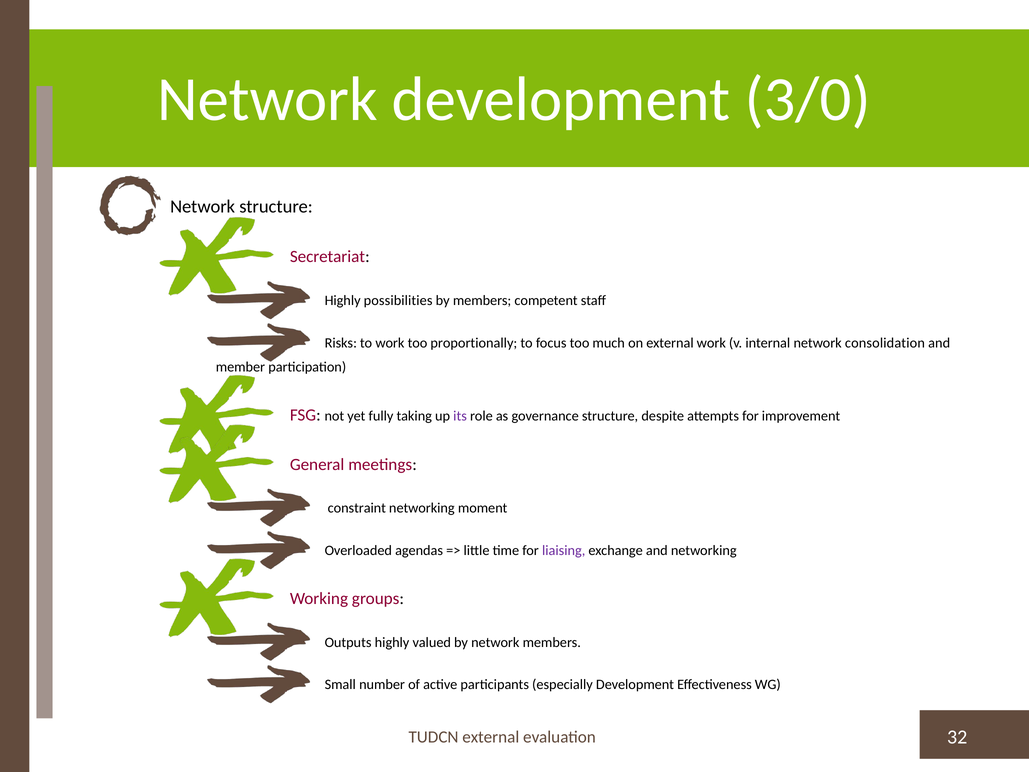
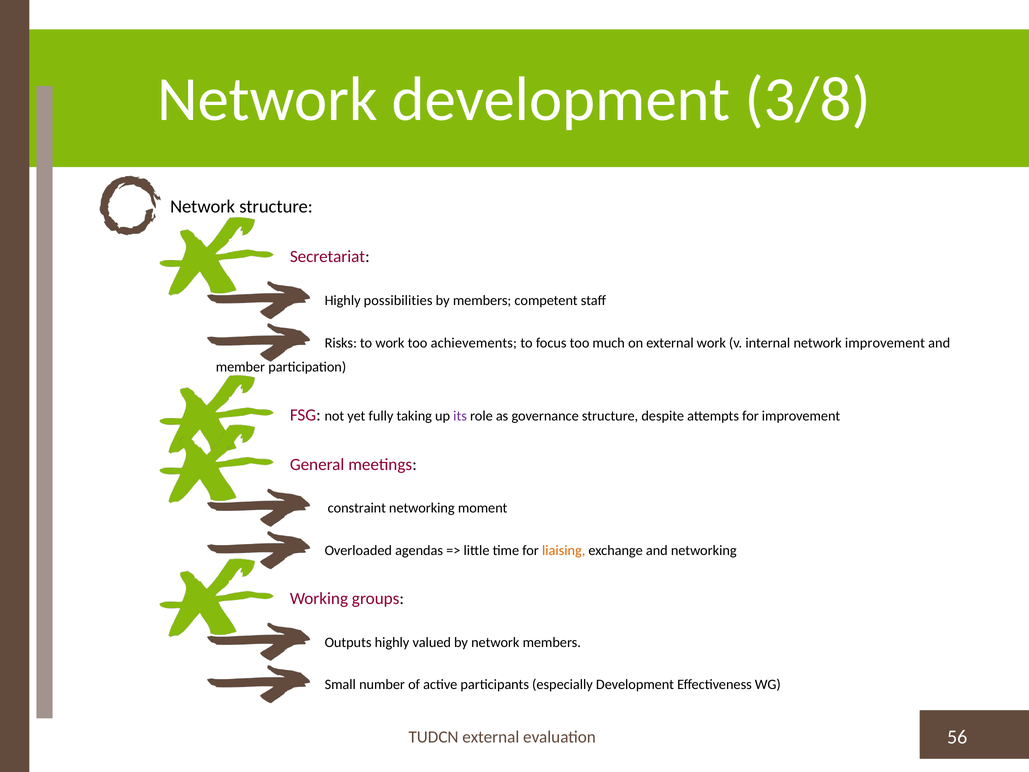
3/0: 3/0 -> 3/8
proportionally: proportionally -> achievements
network consolidation: consolidation -> improvement
liaising colour: purple -> orange
32: 32 -> 56
